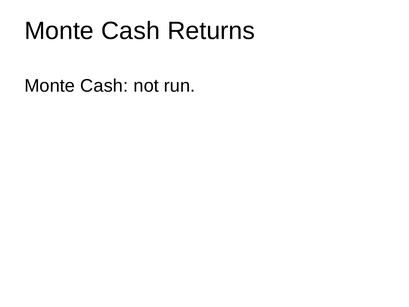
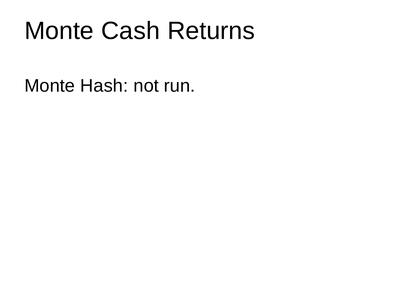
Cash at (104, 86): Cash -> Hash
